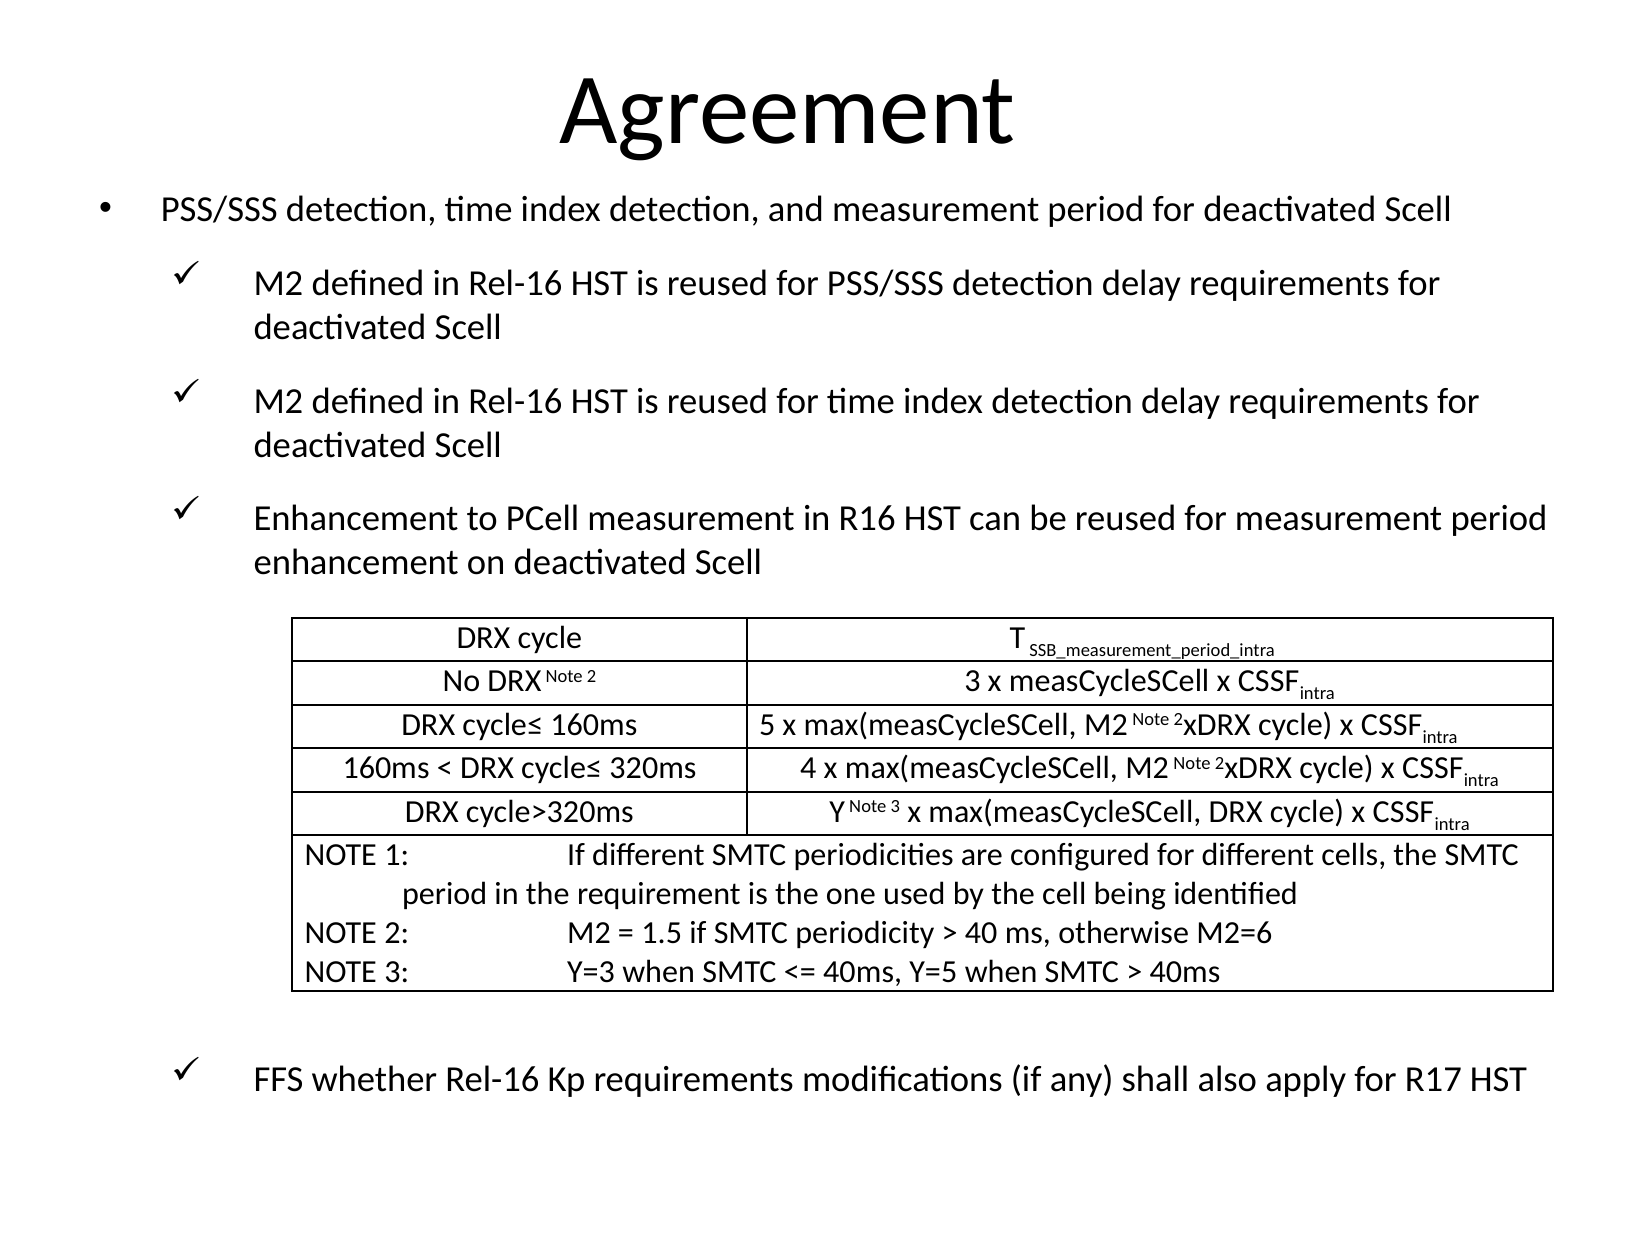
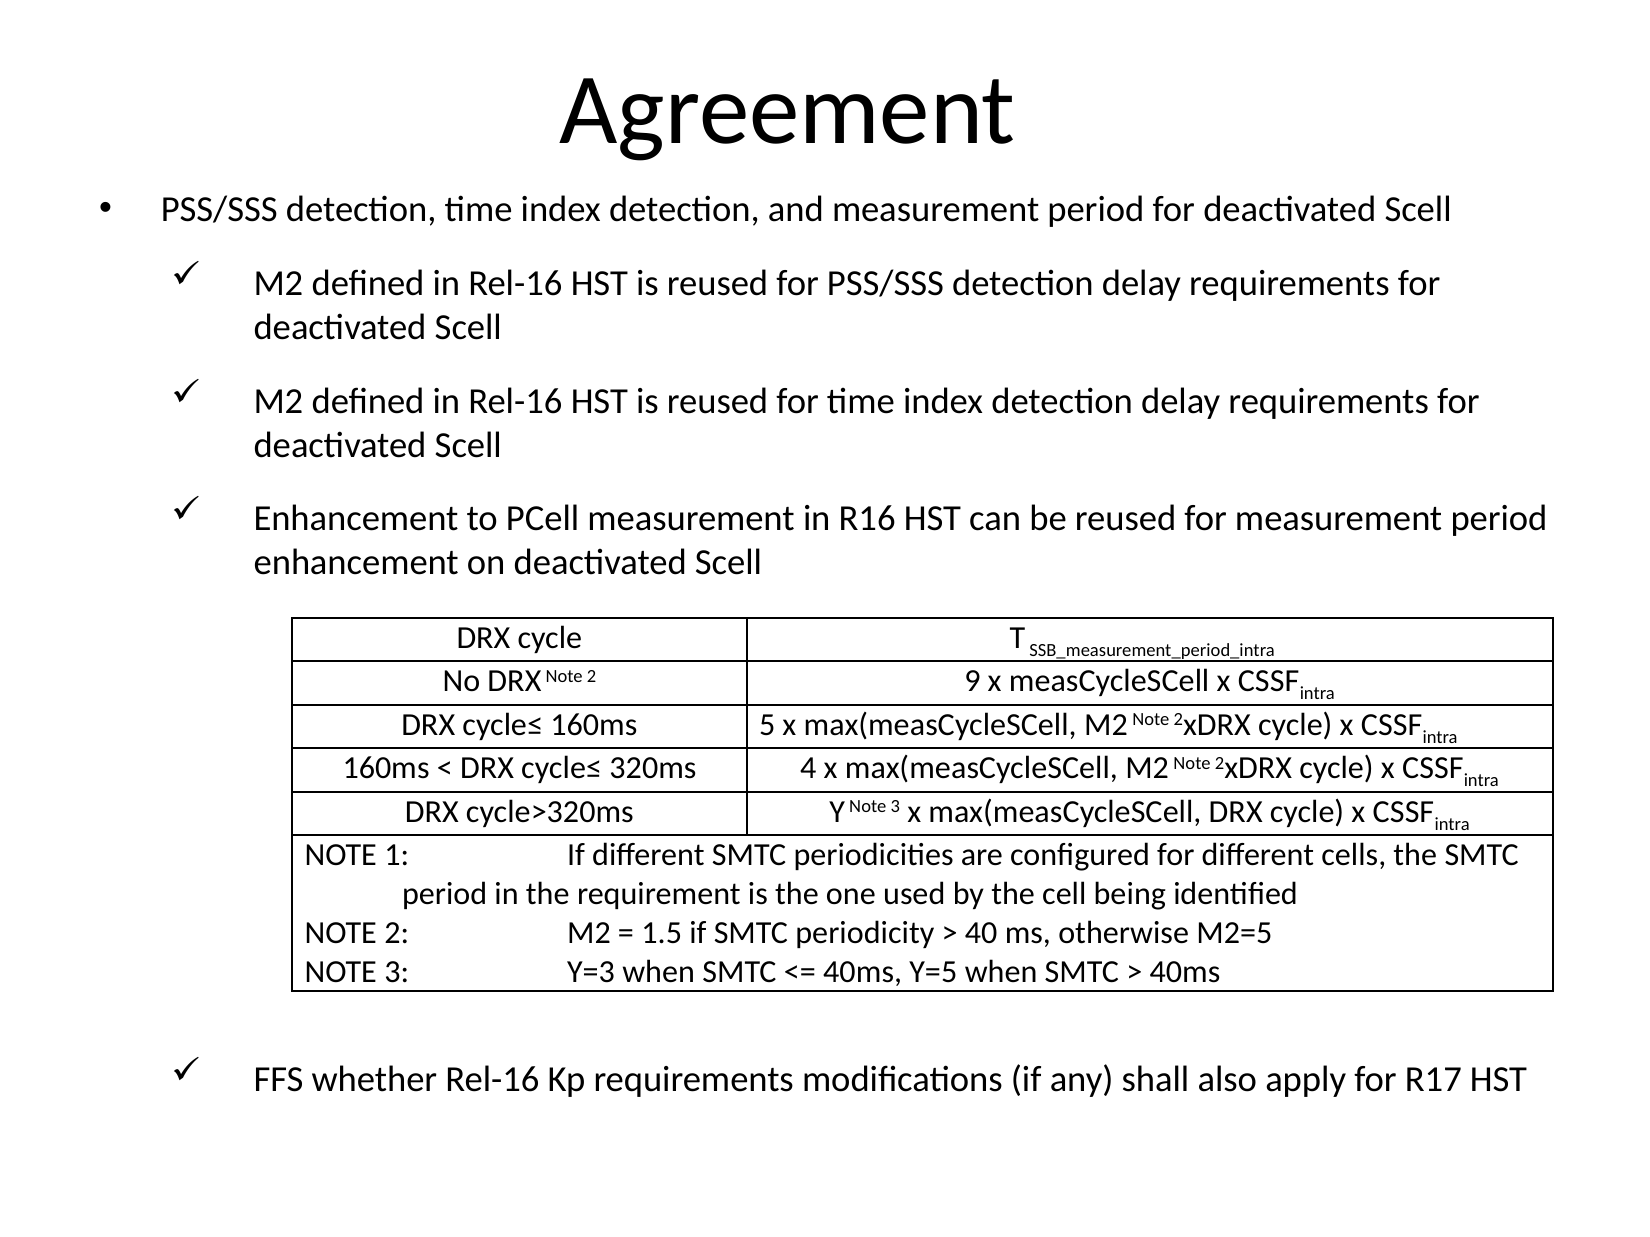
2 3: 3 -> 9
M2=6: M2=6 -> M2=5
